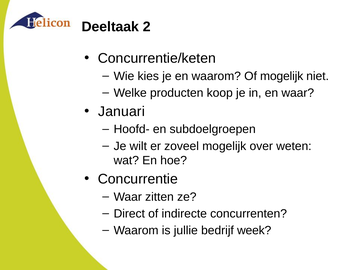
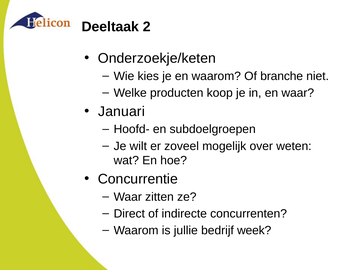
Concurrentie/keten: Concurrentie/keten -> Onderzoekje/keten
Of mogelijk: mogelijk -> branche
